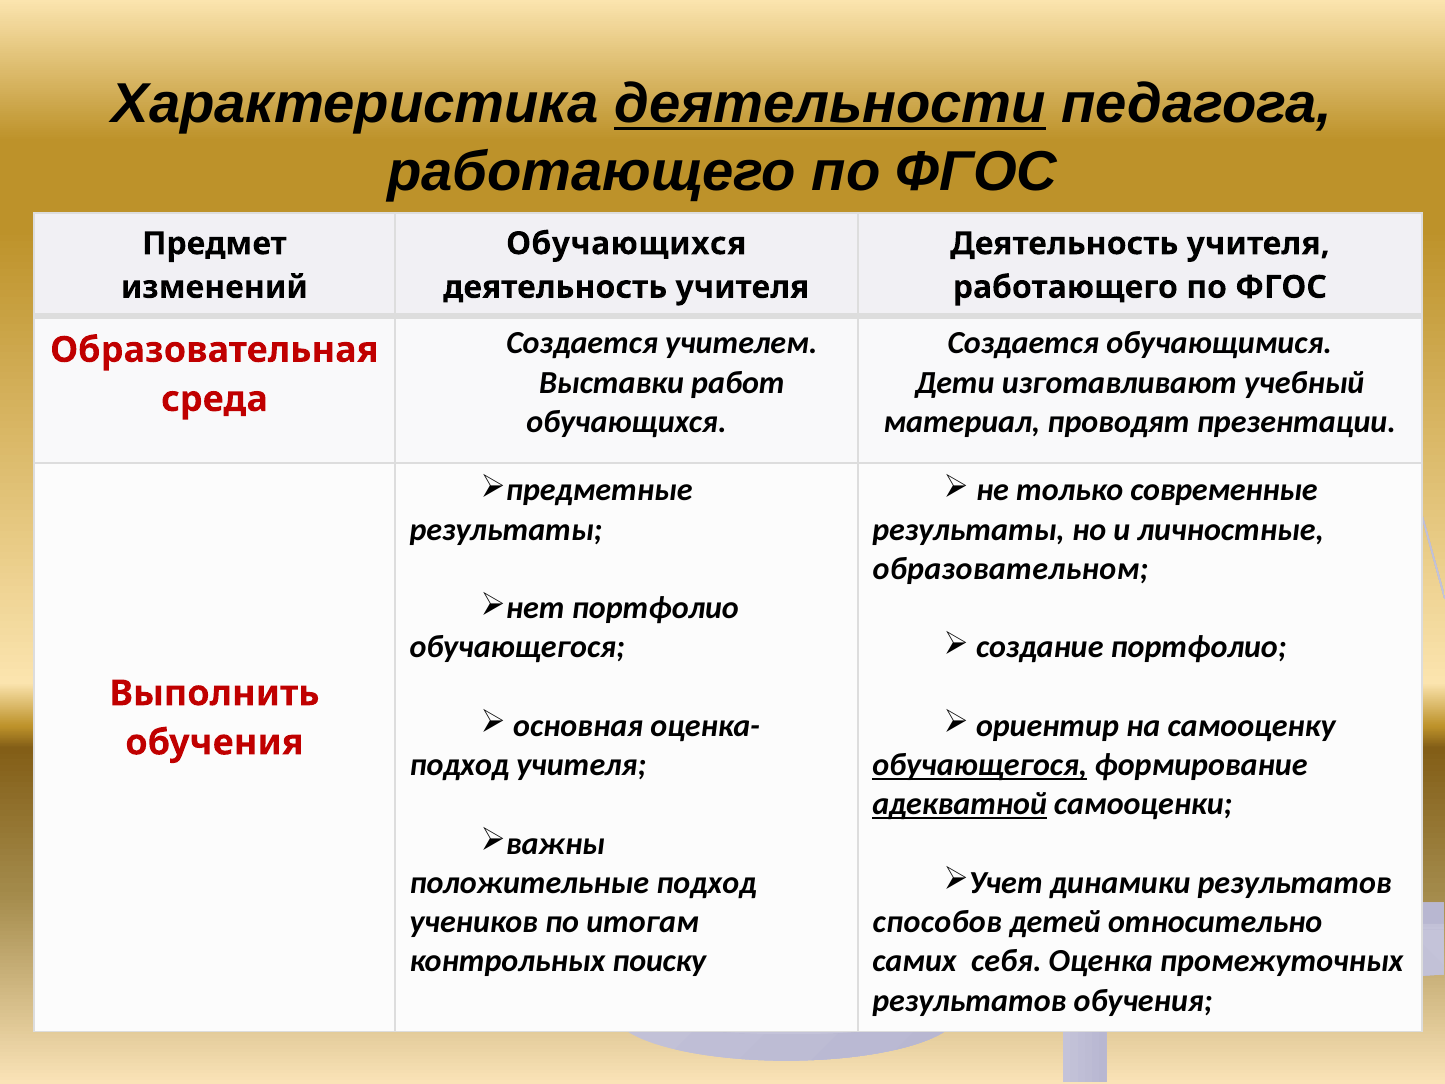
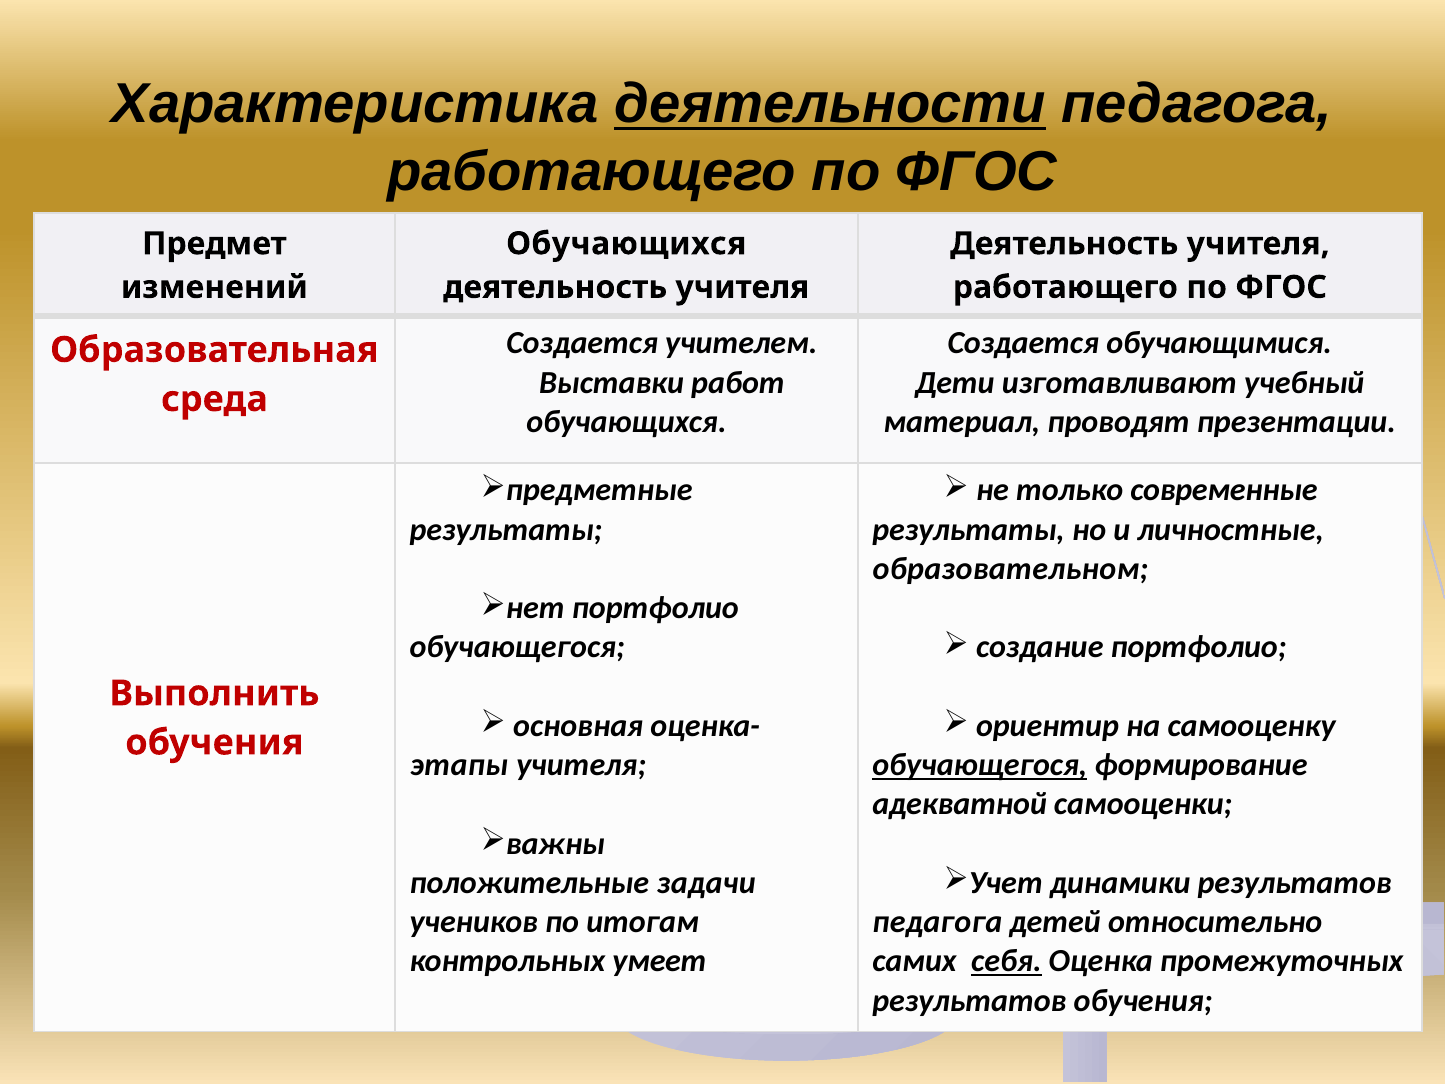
подход at (459, 765): подход -> этапы
адекватной underline: present -> none
положительные подход: подход -> задачи
способов at (937, 922): способов -> педагога
поиску: поиску -> умеет
себя underline: none -> present
